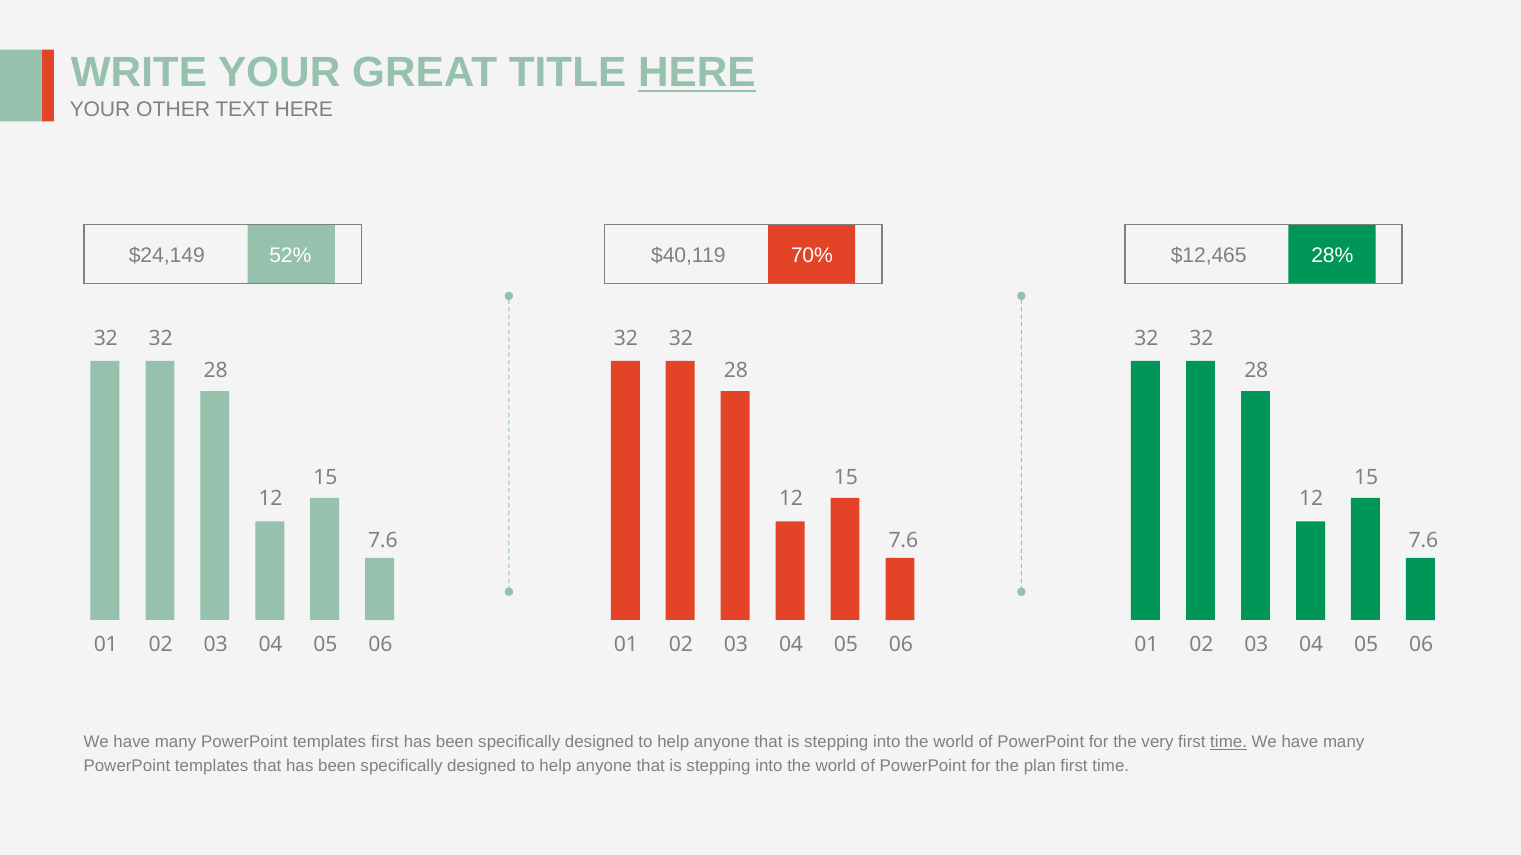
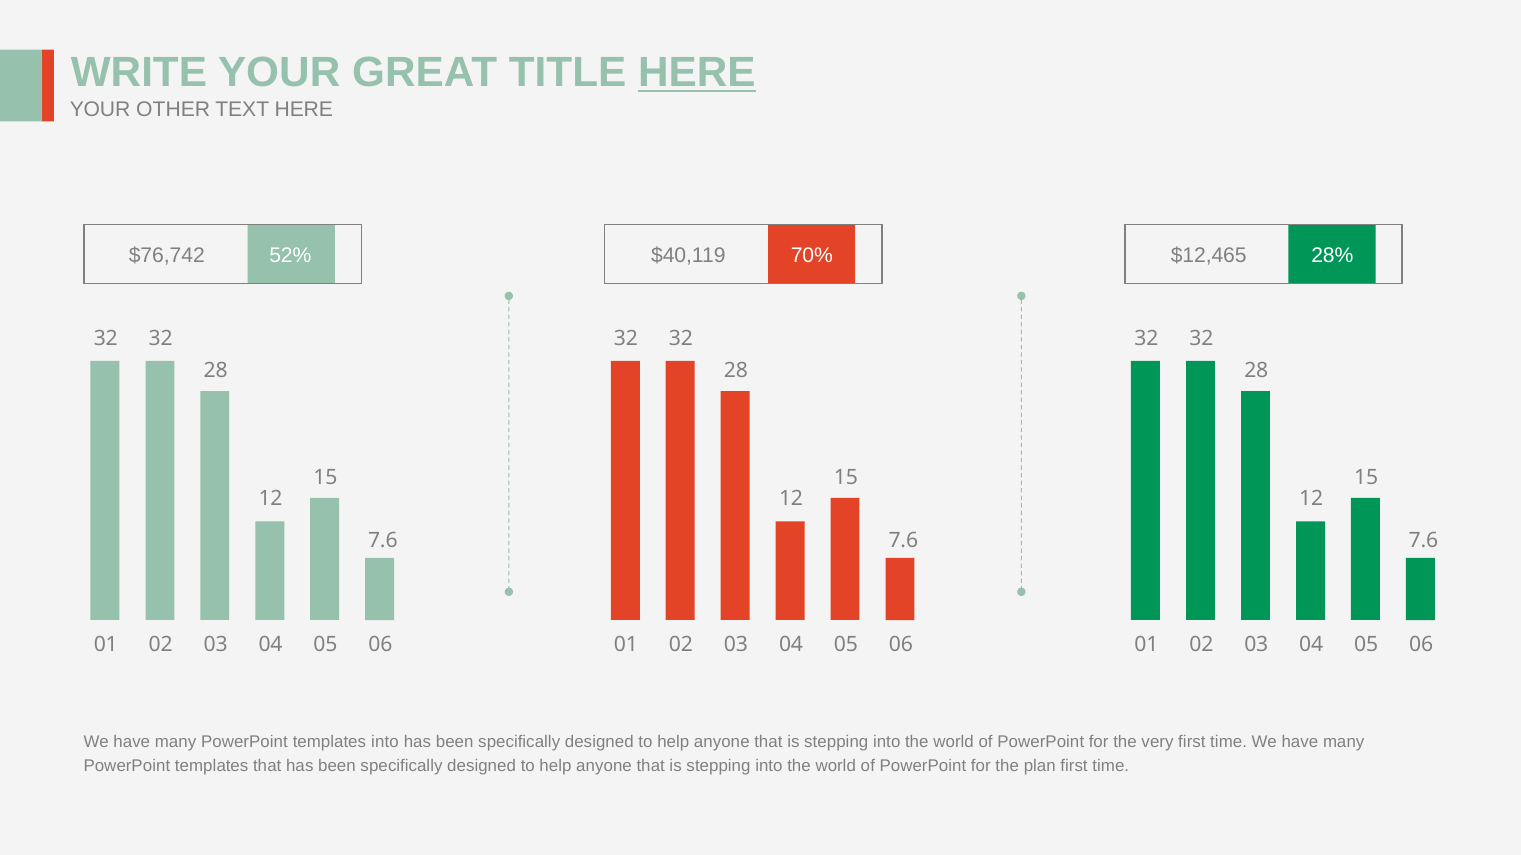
$24,149: $24,149 -> $76,742
templates first: first -> into
time at (1229, 742) underline: present -> none
